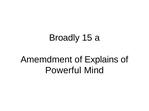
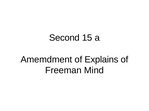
Broadly: Broadly -> Second
Powerful: Powerful -> Freeman
